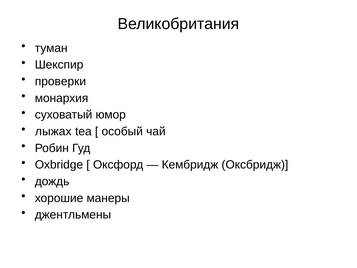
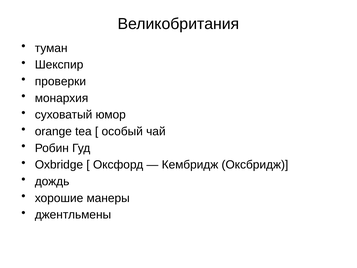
лыжах: лыжах -> orange
